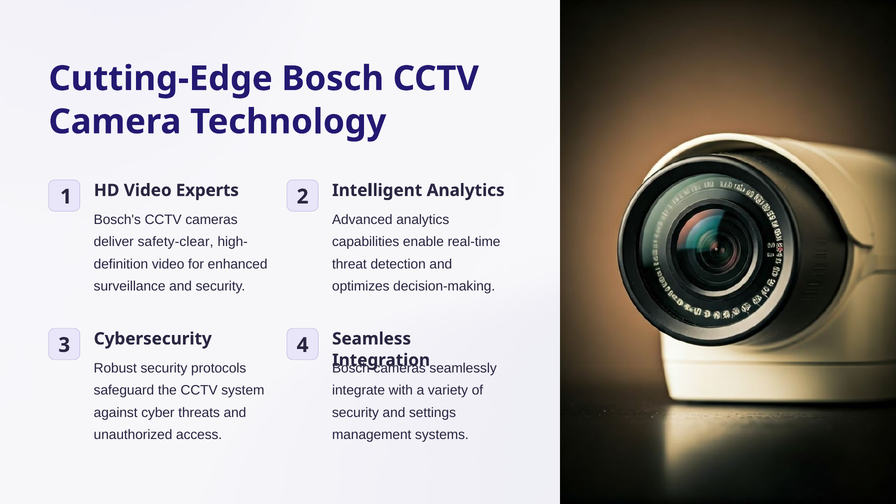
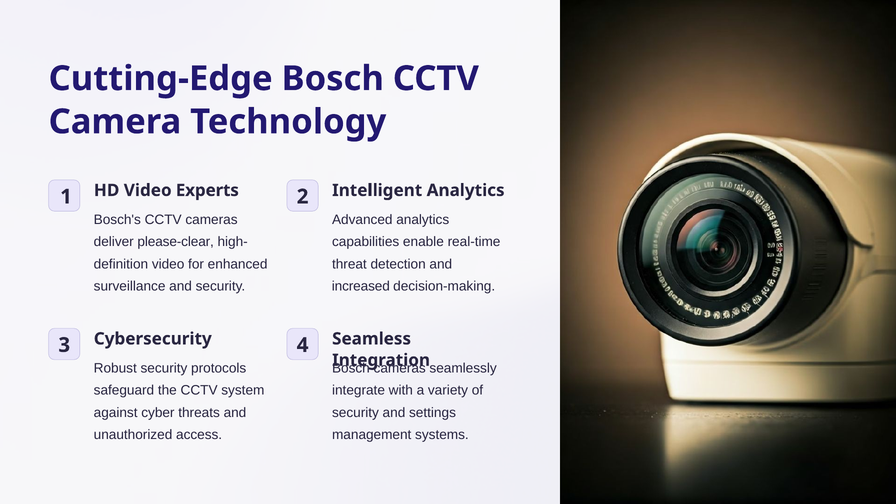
safety-clear: safety-clear -> please-clear
optimizes: optimizes -> increased
